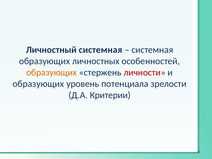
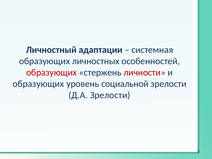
Личностный системная: системная -> адаптации
образующих at (52, 72) colour: orange -> red
потенциала: потенциала -> социальной
Д.А Критерии: Критерии -> Зрелости
